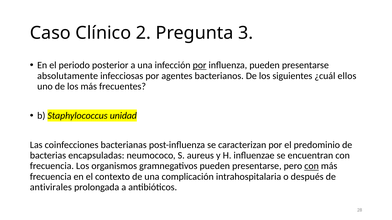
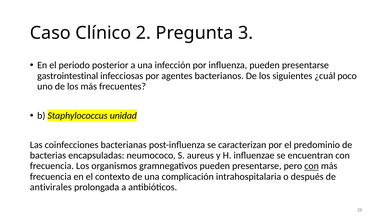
por at (200, 65) underline: present -> none
absolutamente: absolutamente -> gastrointestinal
ellos: ellos -> poco
